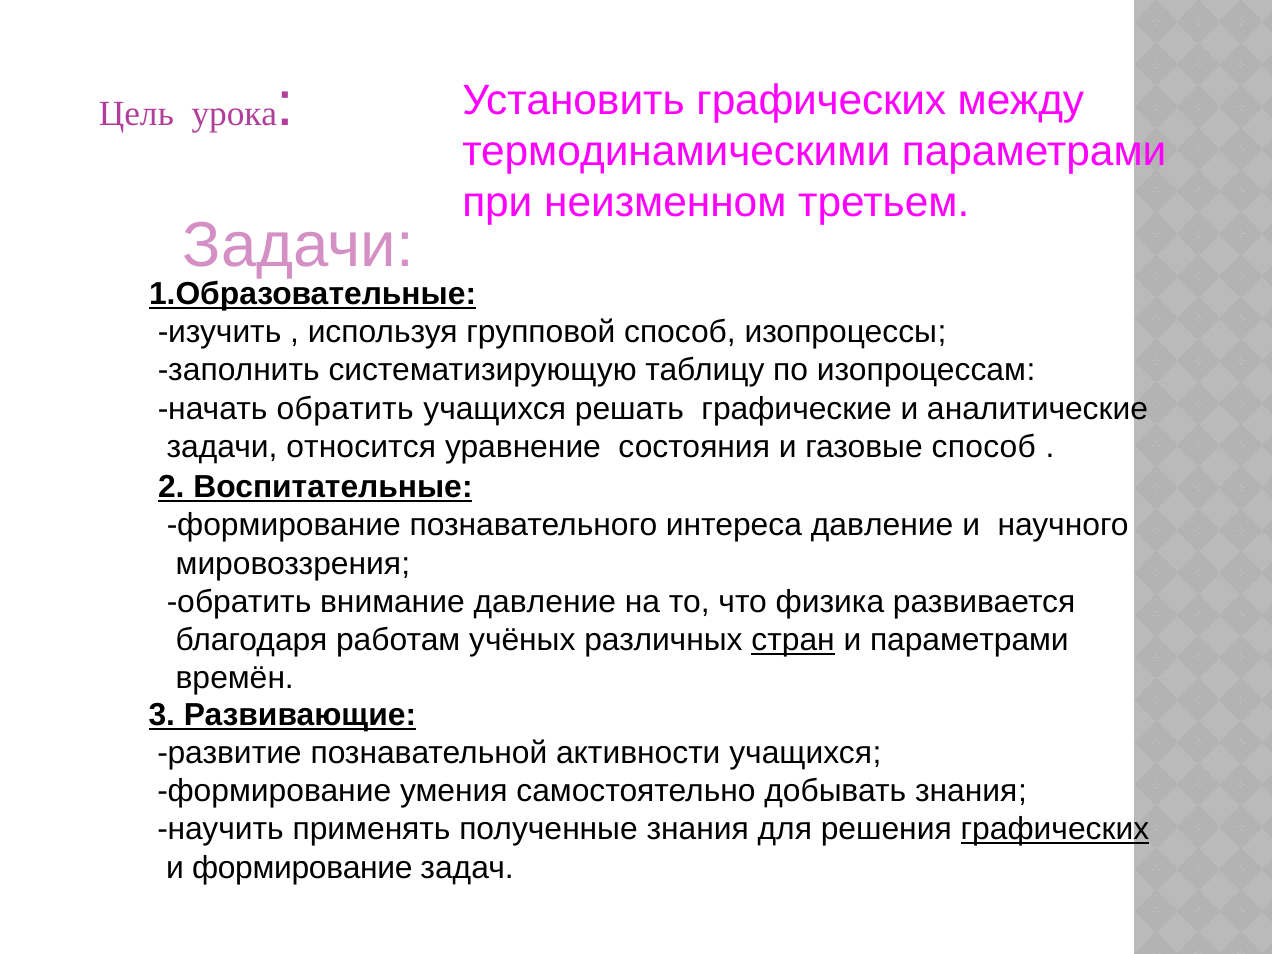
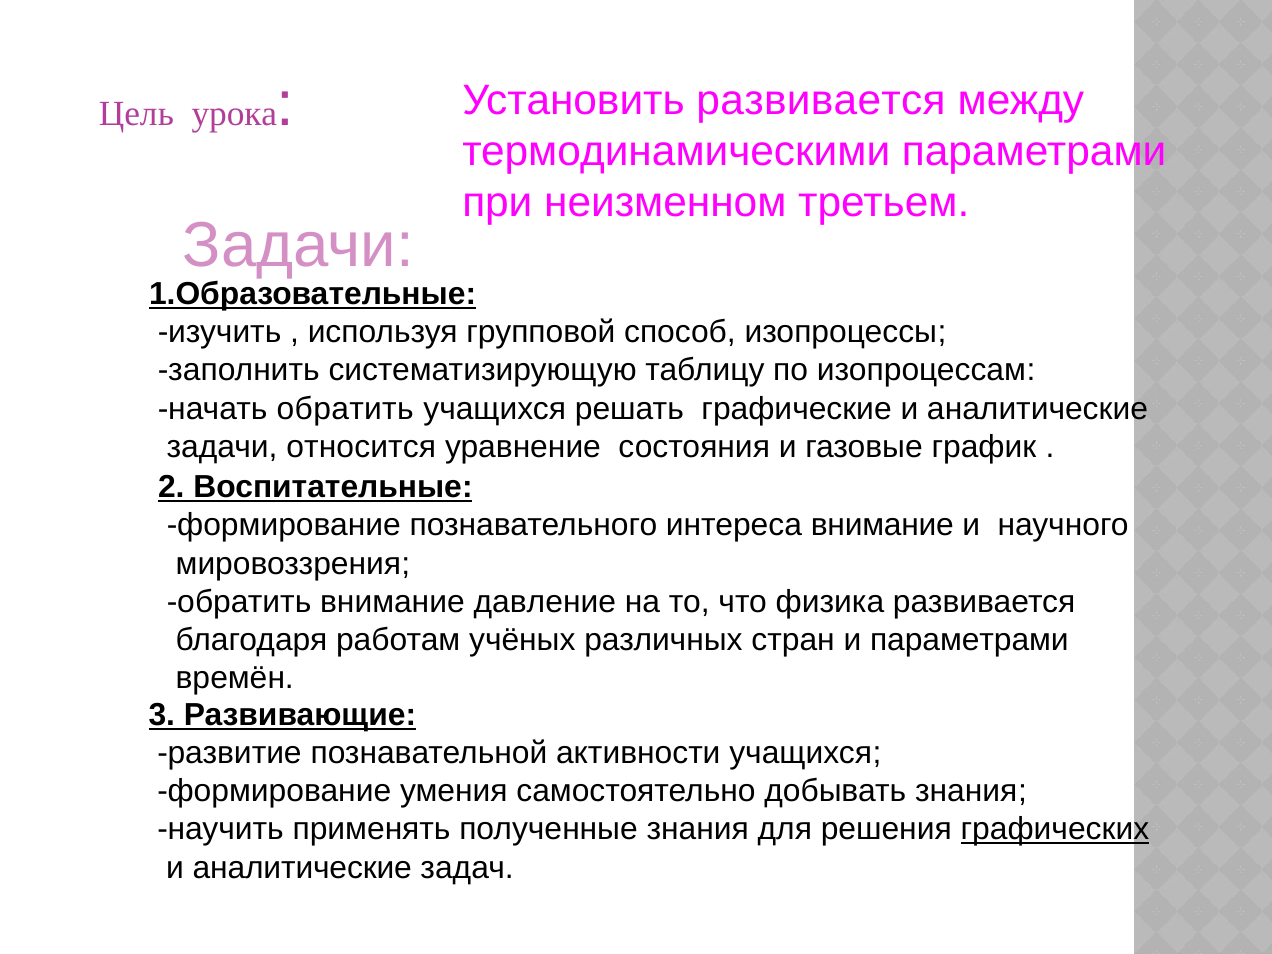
Установить графических: графических -> развивается
газовые способ: способ -> график
интереса давление: давление -> внимание
стран underline: present -> none
формирование at (302, 868): формирование -> аналитические
